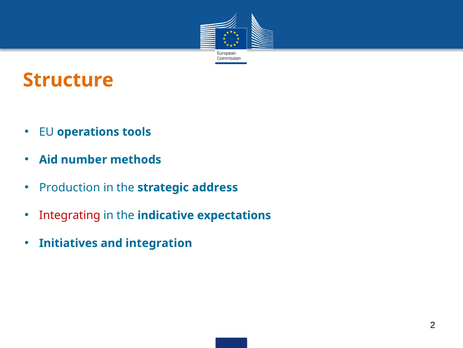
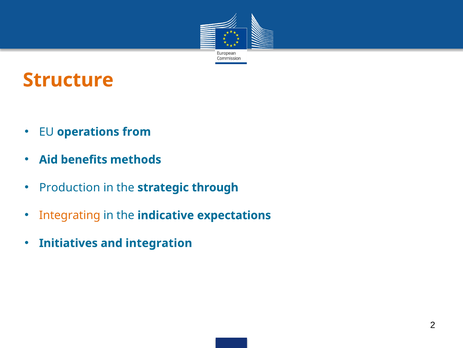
tools: tools -> from
number: number -> benefits
address: address -> through
Integrating colour: red -> orange
